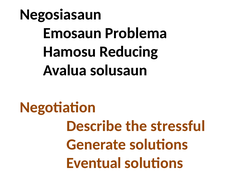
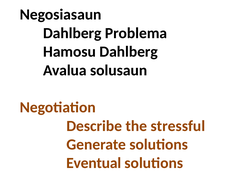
Emosaun at (72, 33): Emosaun -> Dahlberg
Hamosu Reducing: Reducing -> Dahlberg
